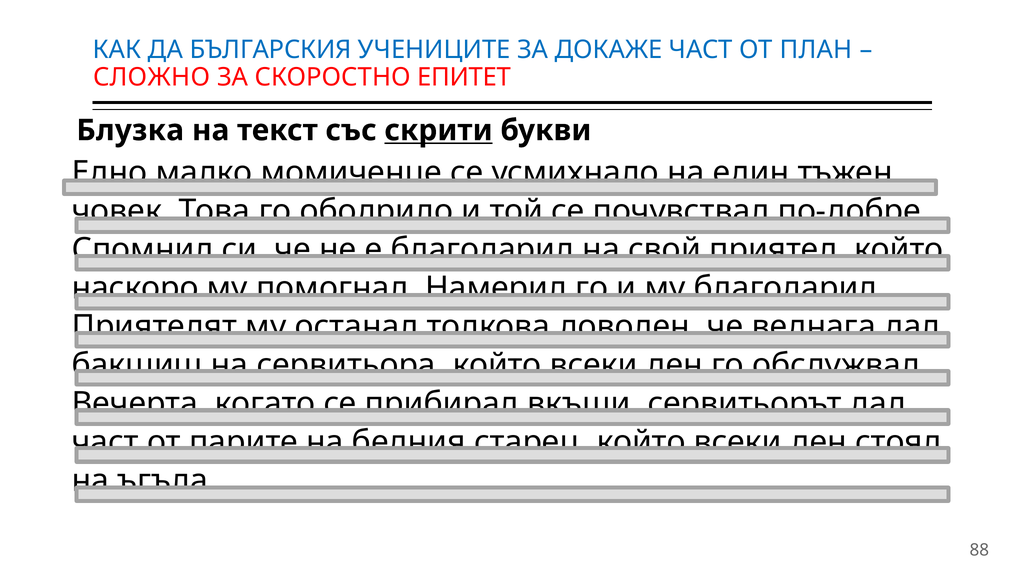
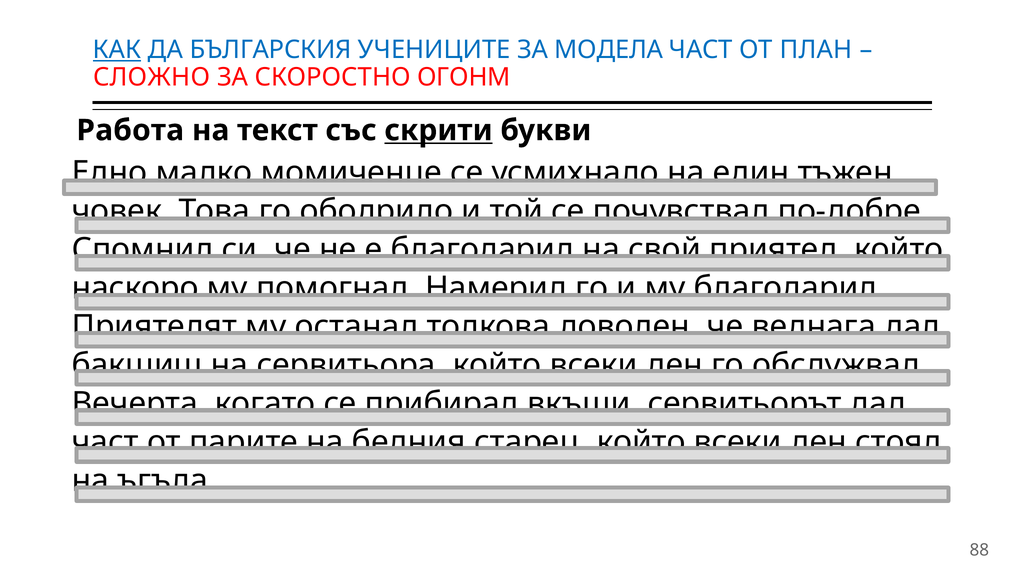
КАК underline: none -> present
ДОКАЖЕ: ДОКАЖЕ -> МОДЕЛА
ЕПИТЕТ: ЕПИТЕТ -> ОГОНМ
Блузка: Блузка -> Работа
